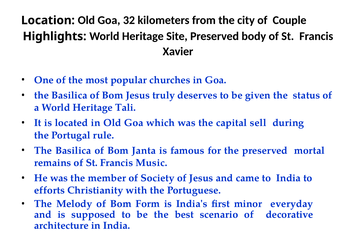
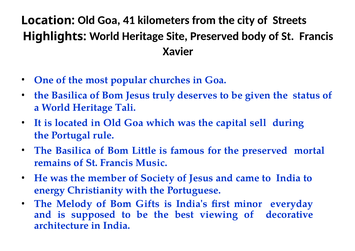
32: 32 -> 41
Couple: Couple -> Streets
Janta: Janta -> Little
efforts: efforts -> energy
Form: Form -> Gifts
scenario: scenario -> viewing
